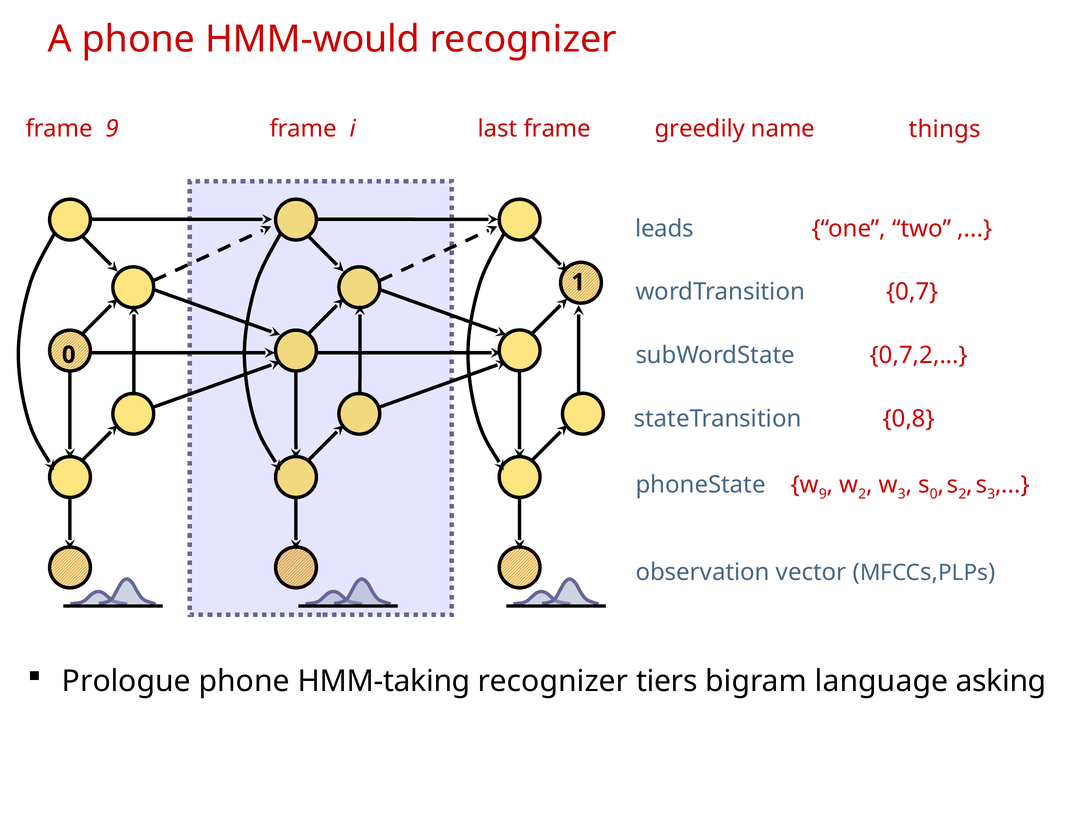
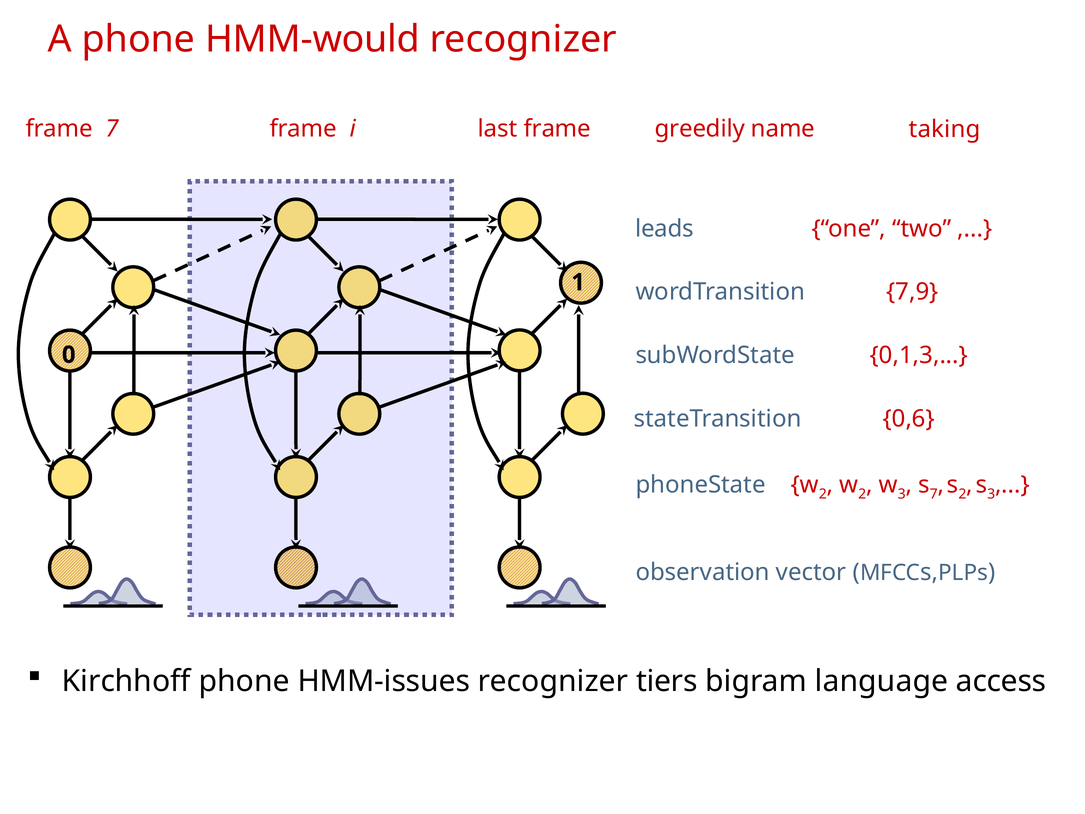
frame 9: 9 -> 7
things: things -> taking
0,7: 0,7 -> 7,9
0,7,2: 0,7,2 -> 0,1,3
0,8: 0,8 -> 0,6
9 at (823, 494): 9 -> 2
0 at (934, 494): 0 -> 7
Prologue: Prologue -> Kirchhoff
HMM-taking: HMM-taking -> HMM-issues
asking: asking -> access
